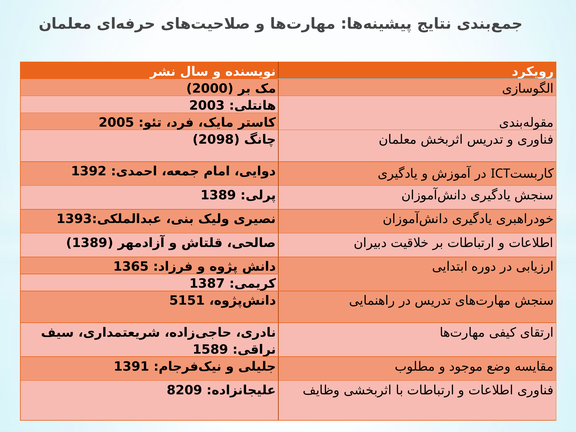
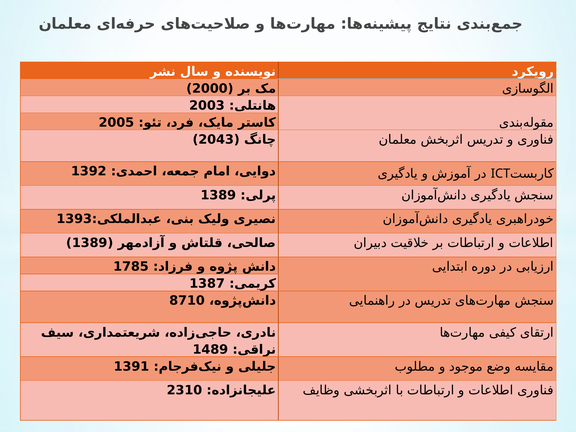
2098: 2098 -> 2043
1365: 1365 -> 1785
5151: 5151 -> 8710
1589: 1589 -> 1489
8209: 8209 -> 2310
